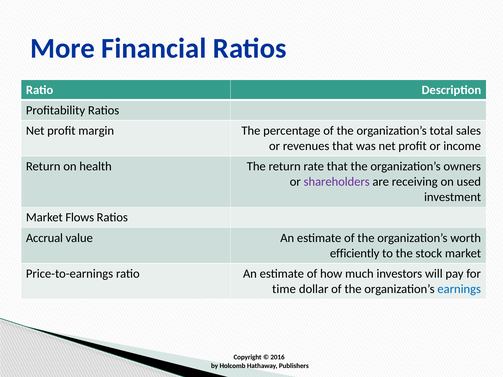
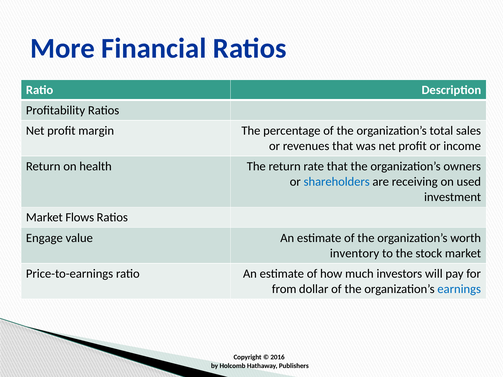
shareholders colour: purple -> blue
Accrual: Accrual -> Engage
efficiently: efficiently -> inventory
time: time -> from
